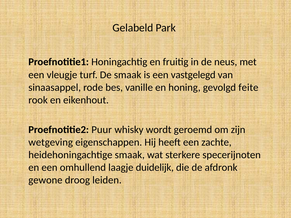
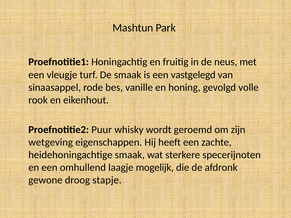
Gelabeld: Gelabeld -> Mashtun
feite: feite -> volle
duidelijk: duidelijk -> mogelijk
leiden: leiden -> stapje
